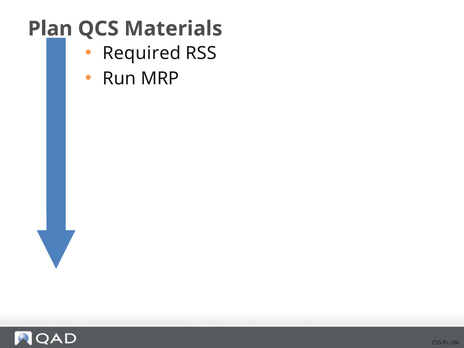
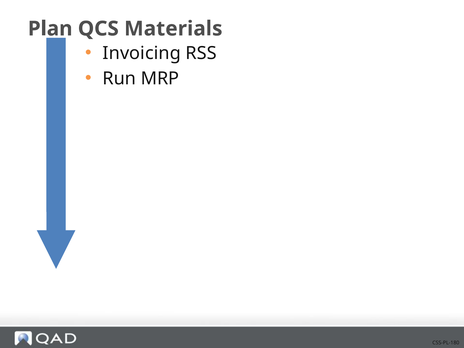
Required: Required -> Invoicing
